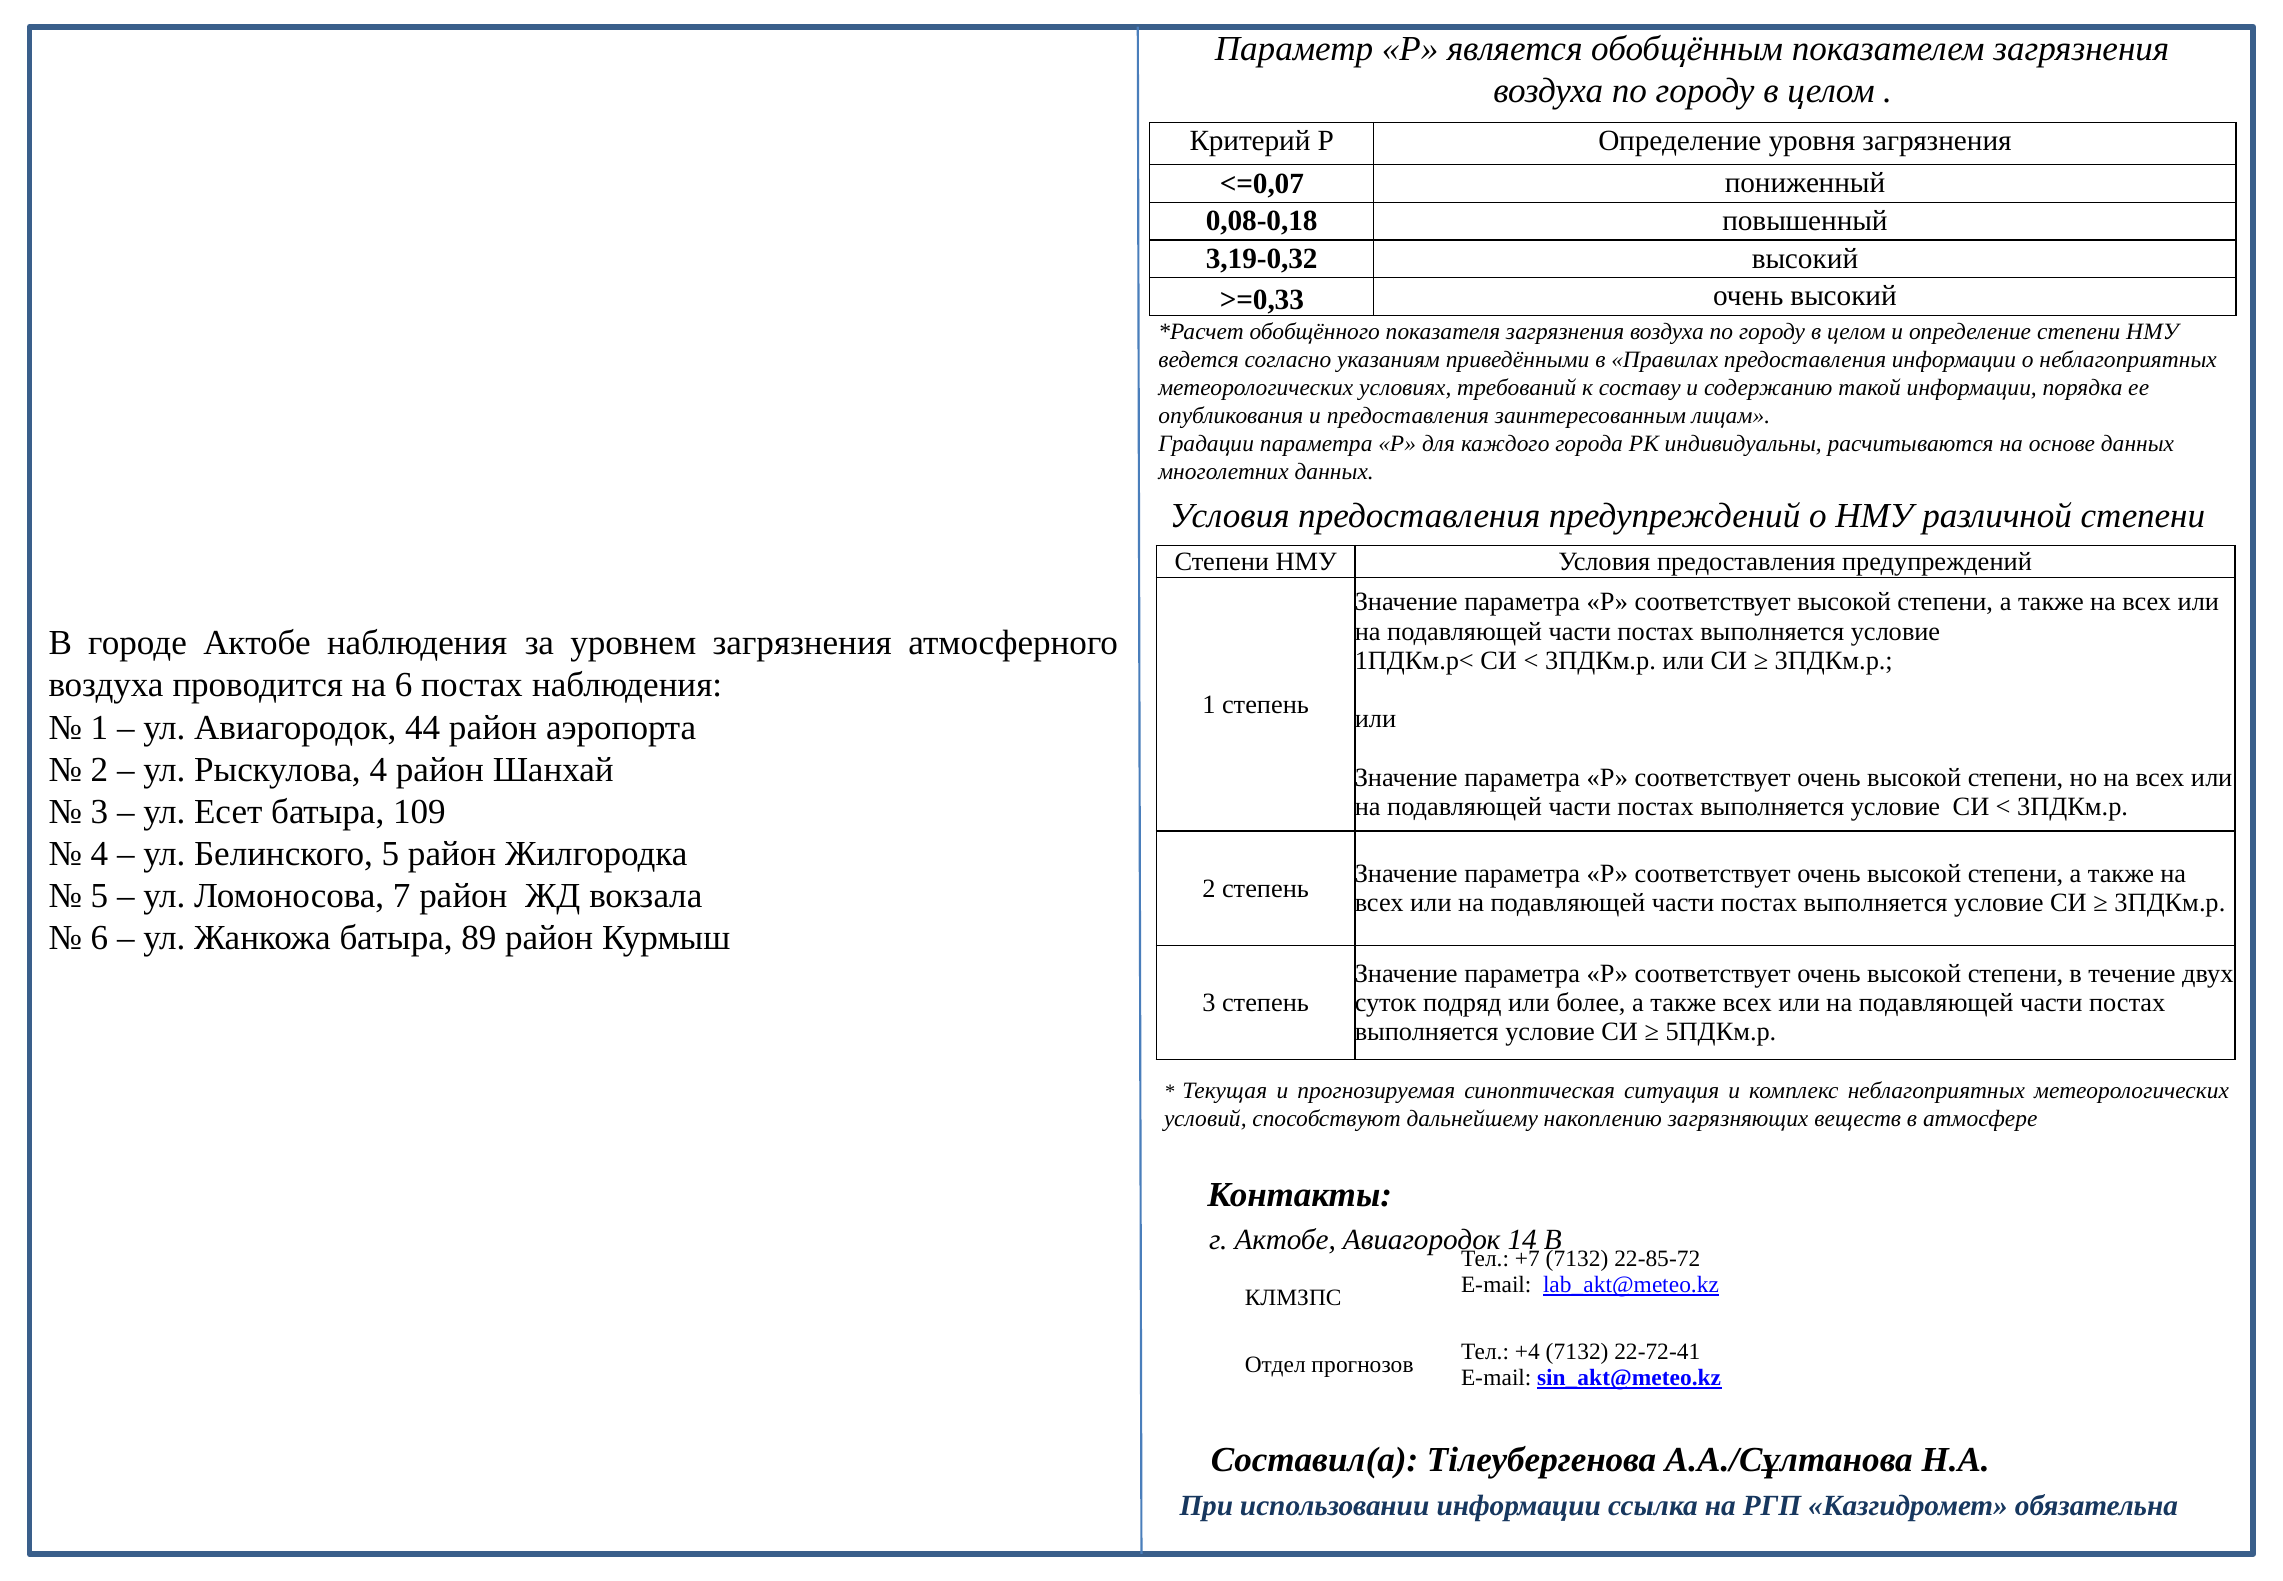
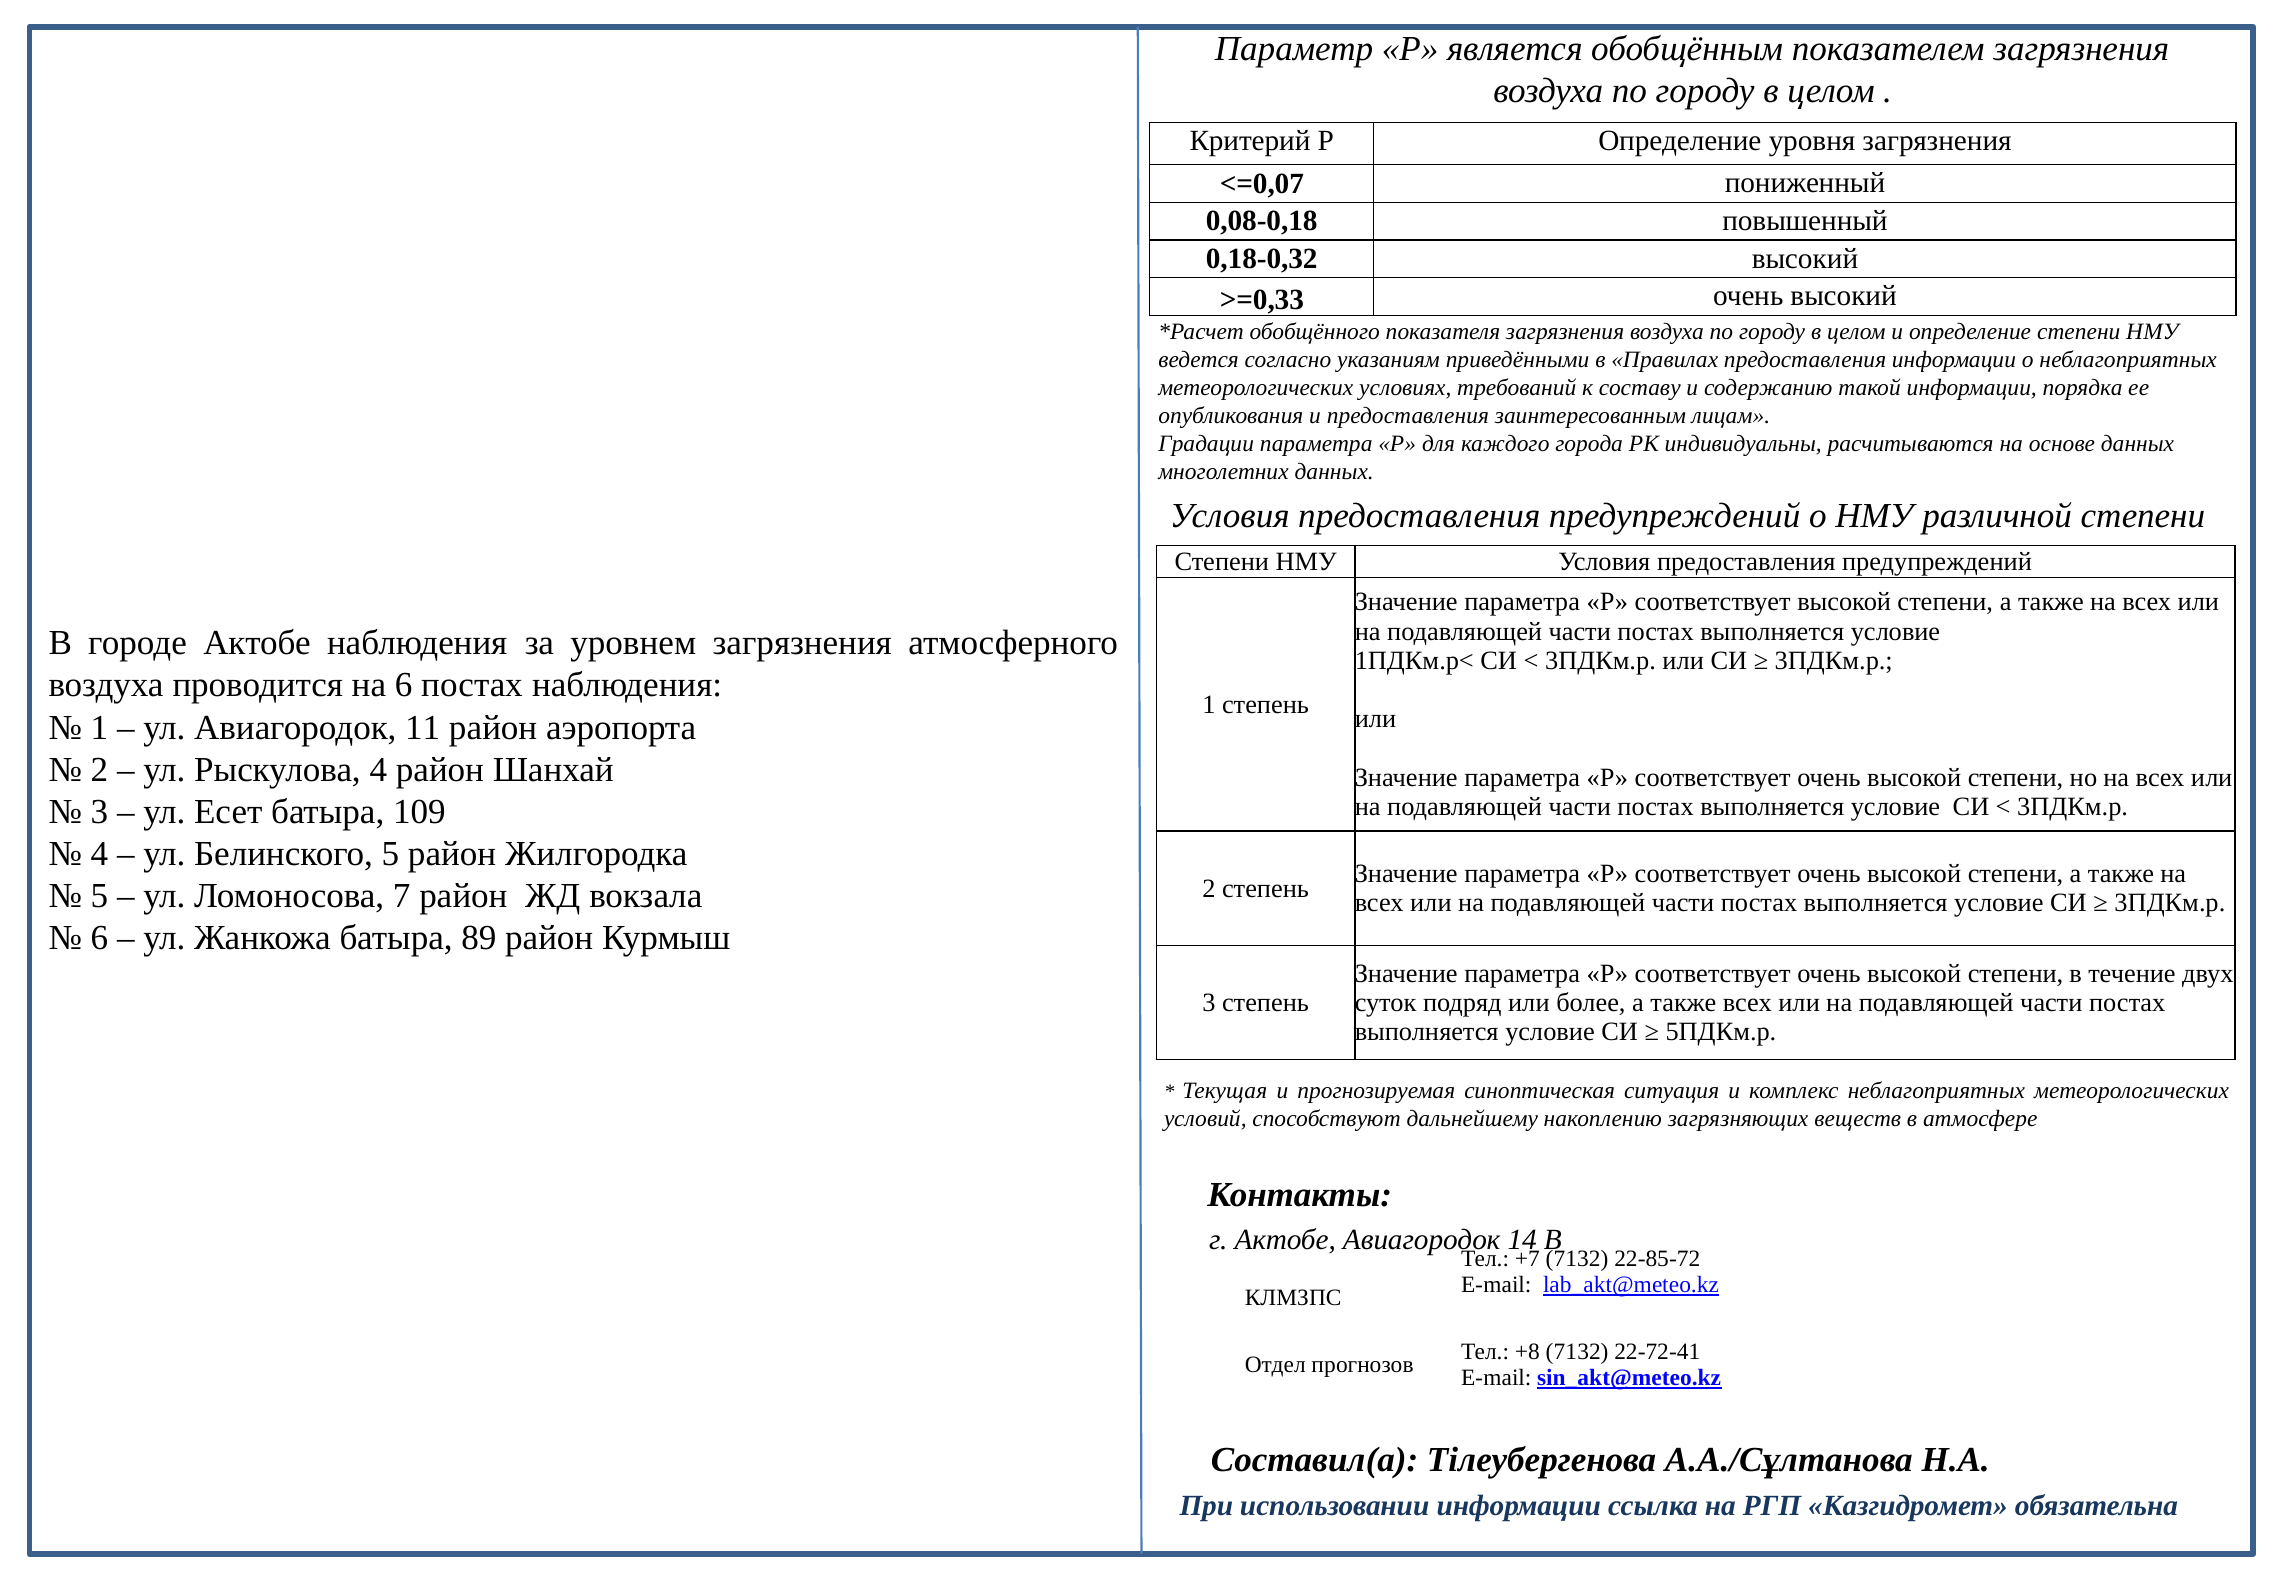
3,19-0,32: 3,19-0,32 -> 0,18-0,32
44: 44 -> 11
+4: +4 -> +8
